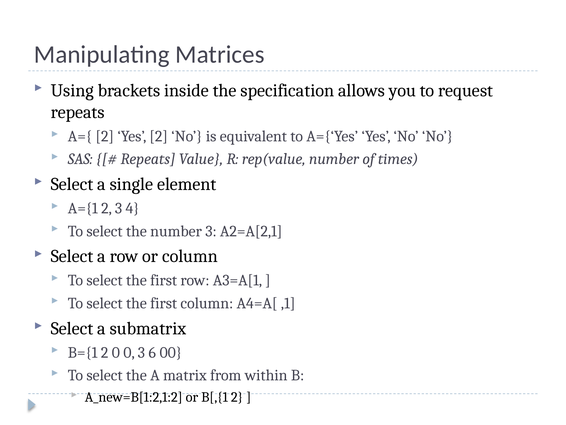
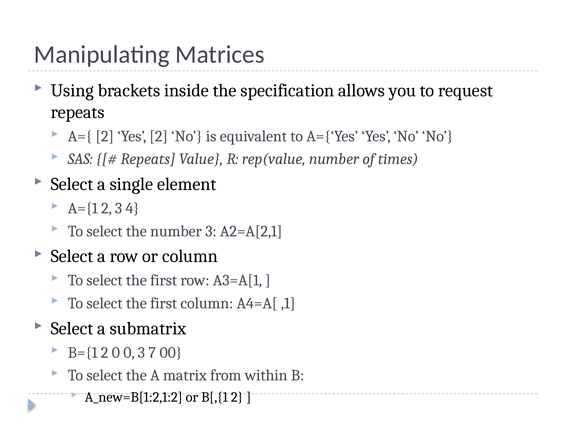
6: 6 -> 7
